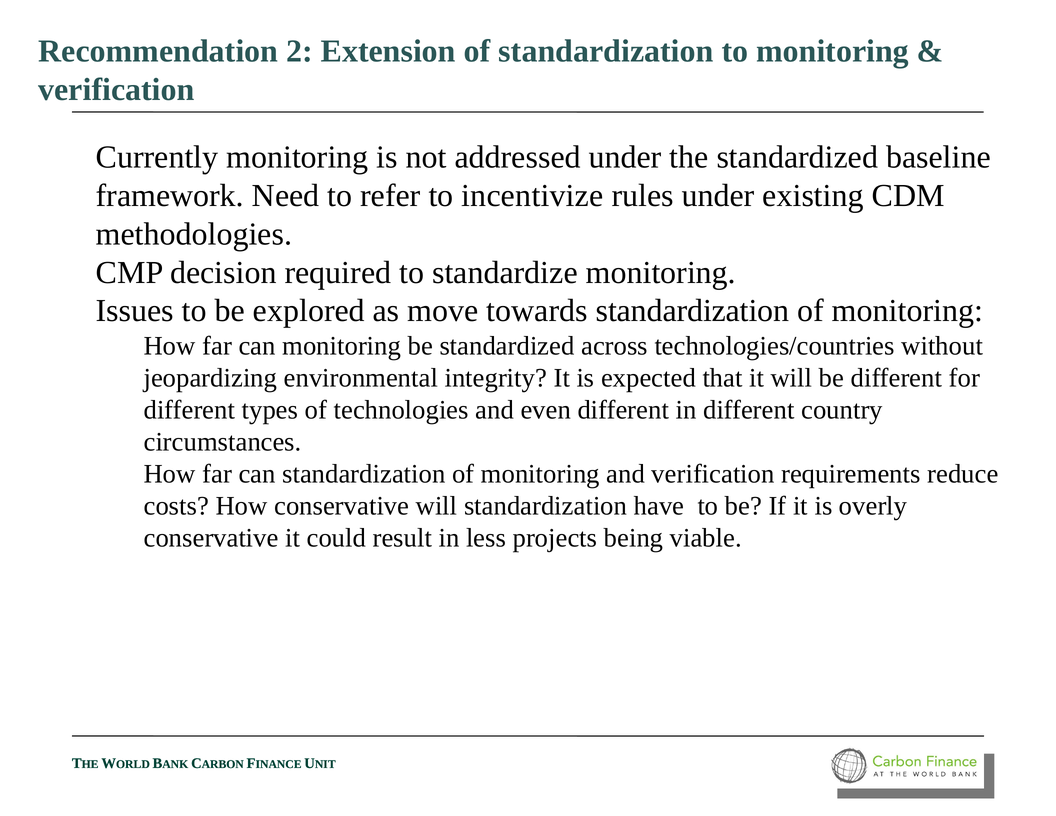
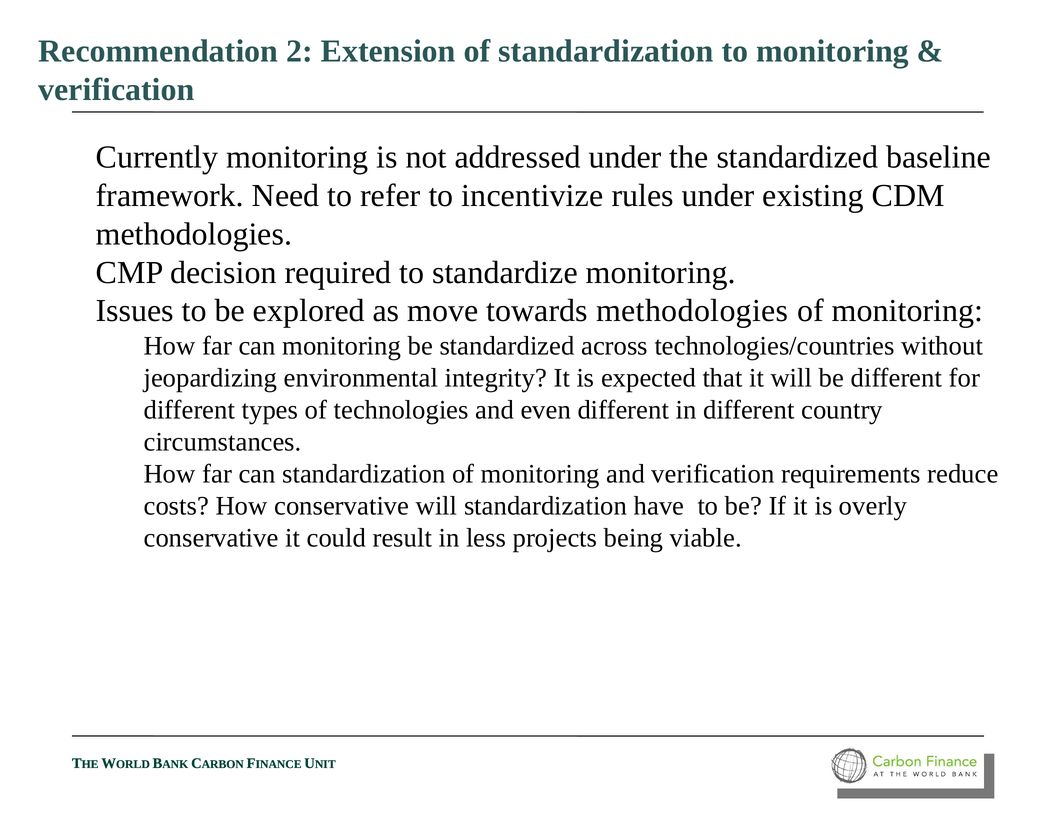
towards standardization: standardization -> methodologies
